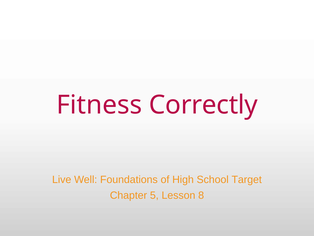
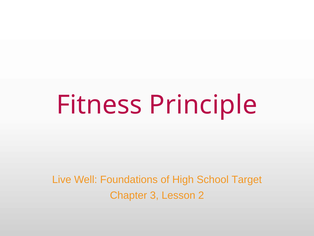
Correctly: Correctly -> Principle
5: 5 -> 3
8: 8 -> 2
